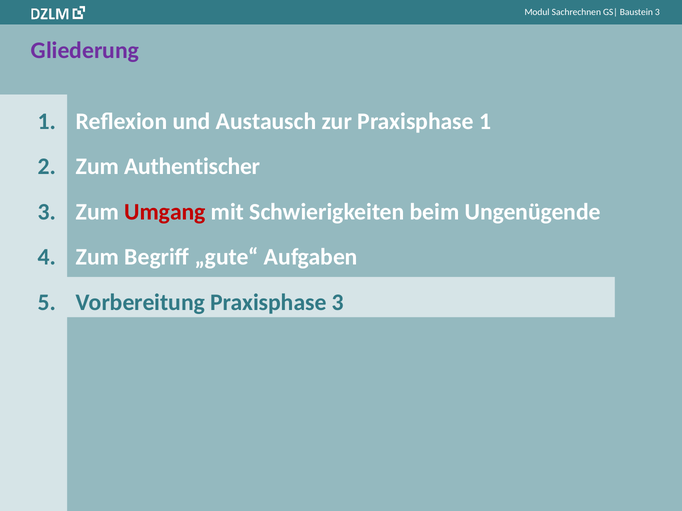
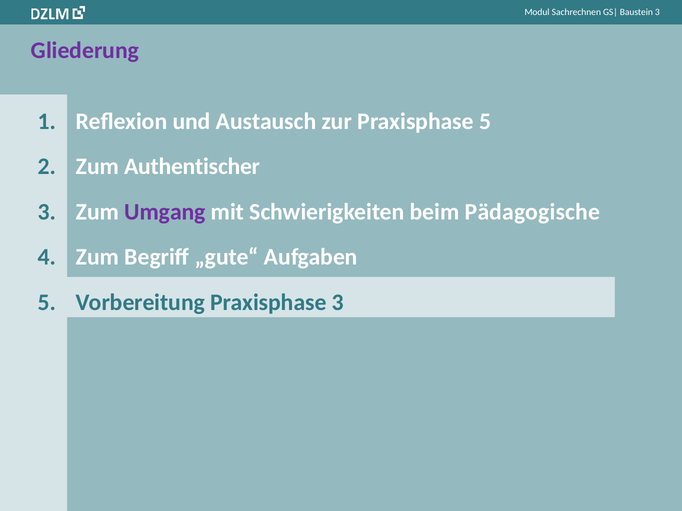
Praxisphase 1: 1 -> 5
Umgang colour: red -> purple
Ungenügende: Ungenügende -> Pädagogische
